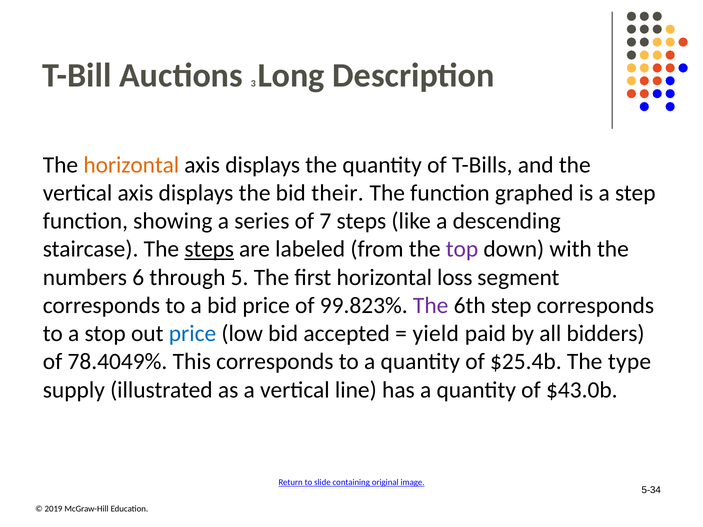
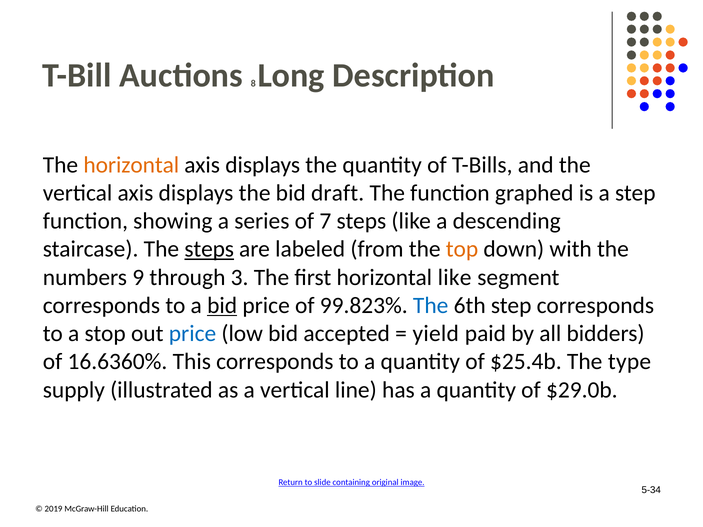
3: 3 -> 8
their: their -> draft
top colour: purple -> orange
6: 6 -> 9
5: 5 -> 3
horizontal loss: loss -> like
bid at (222, 306) underline: none -> present
The at (431, 306) colour: purple -> blue
78.4049%: 78.4049% -> 16.6360%
$43.0b: $43.0b -> $29.0b
